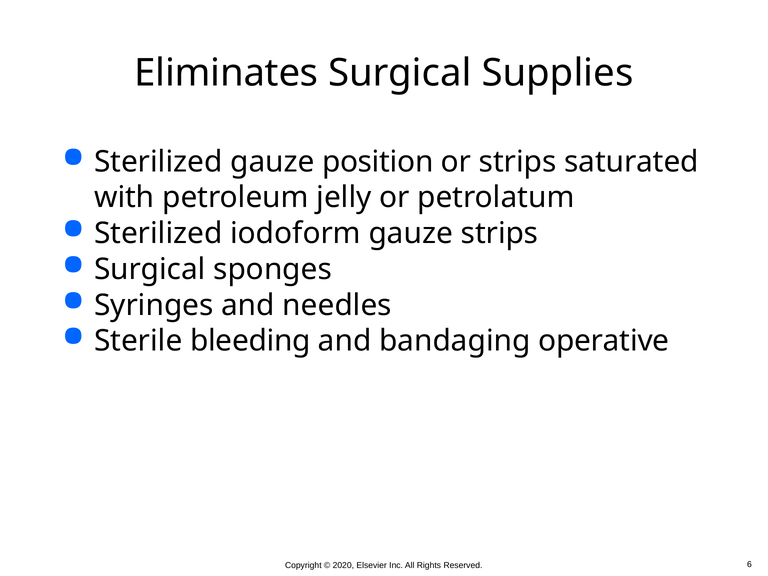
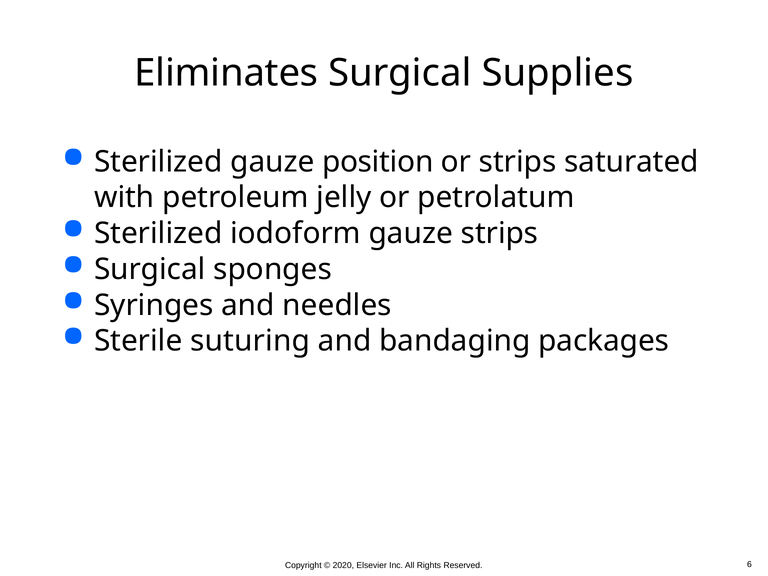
bleeding: bleeding -> suturing
operative: operative -> packages
